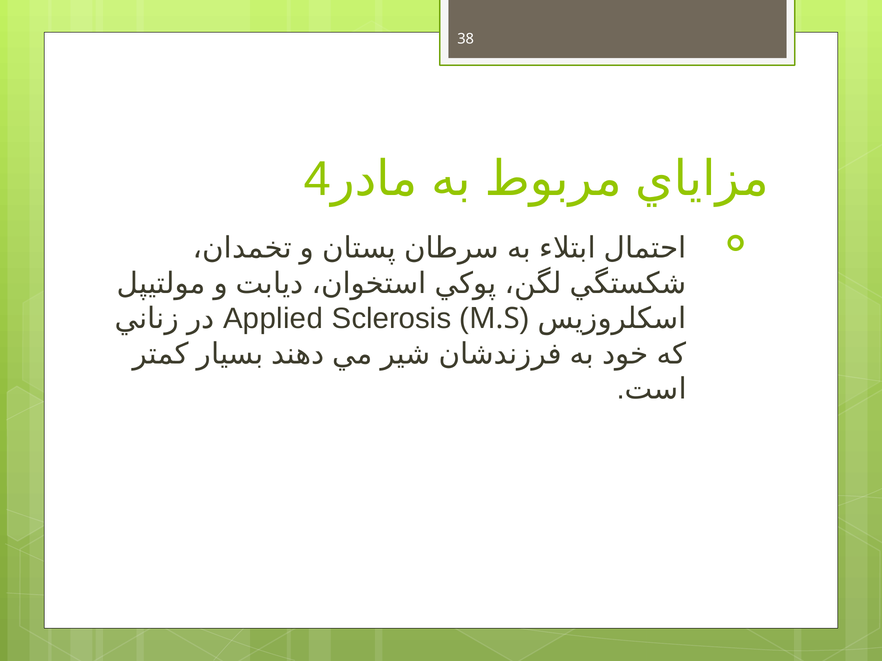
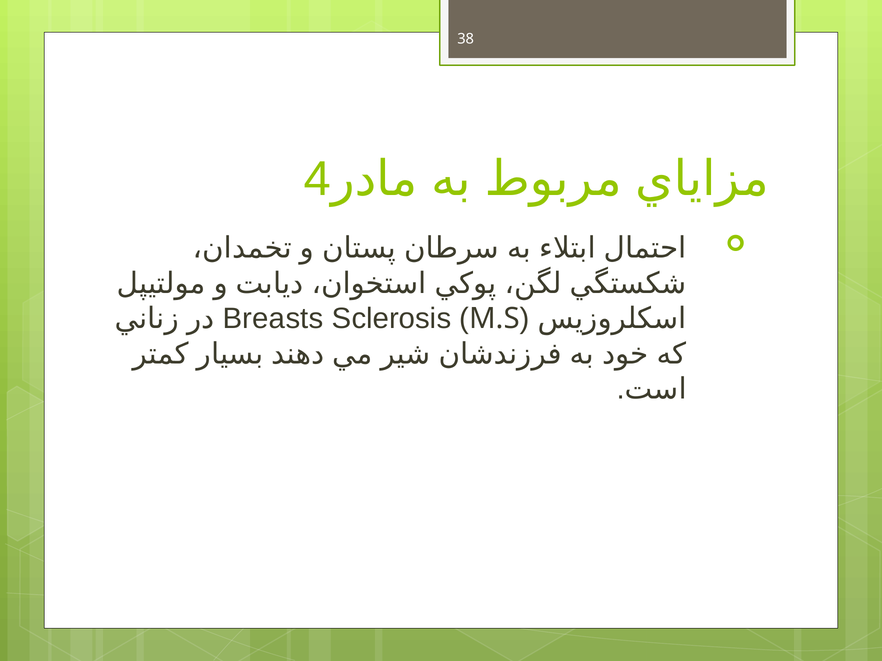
Applied: Applied -> Breasts
